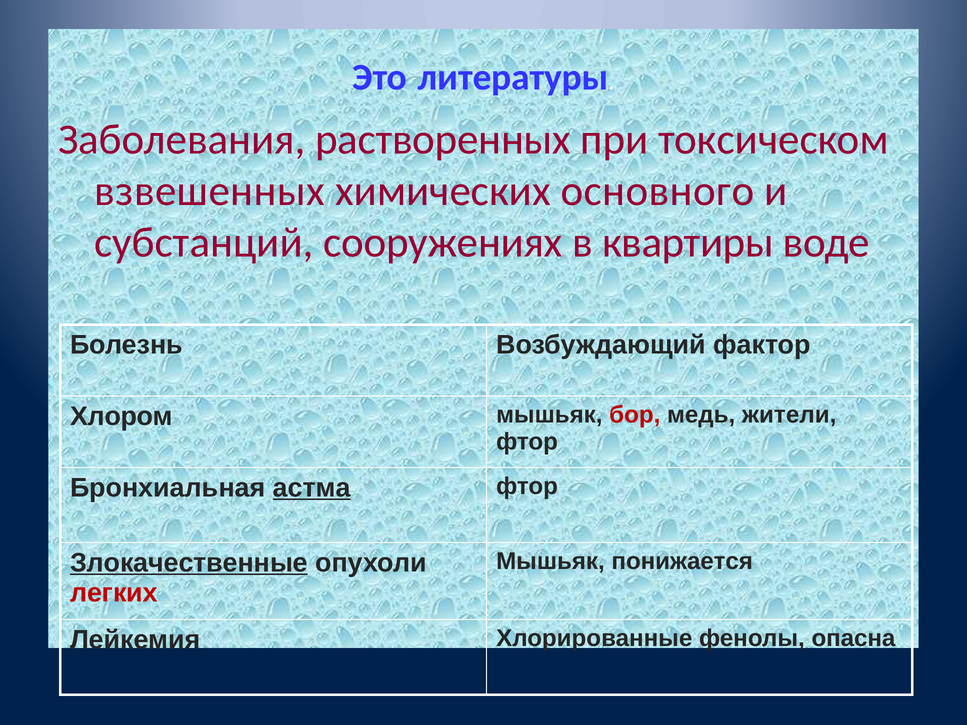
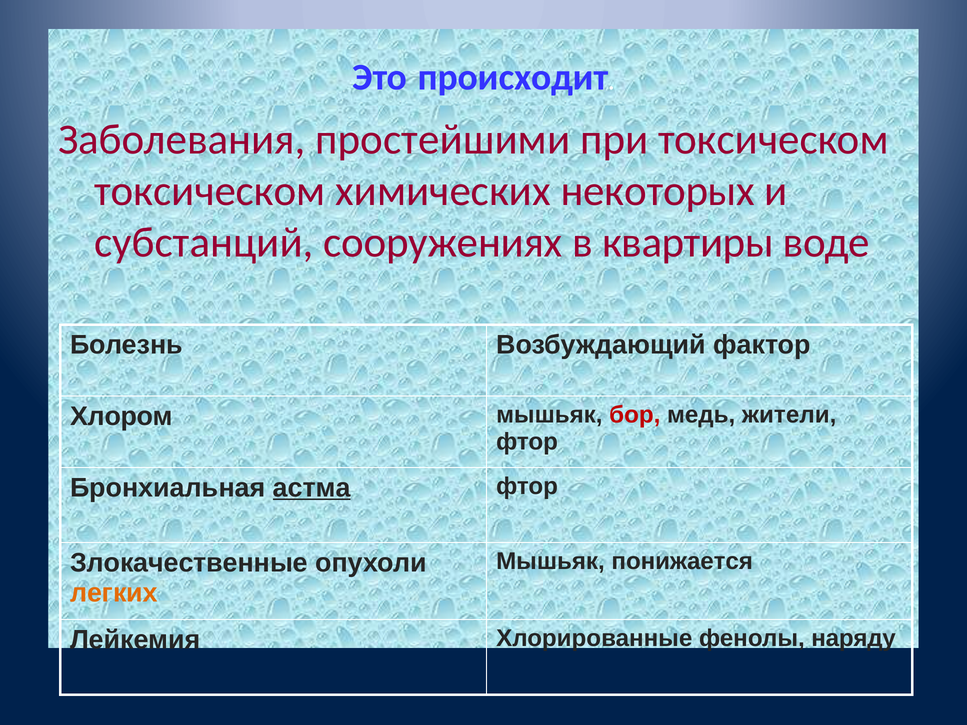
литературы: литературы -> происходит
растворенных: растворенных -> простейшими
взвешенных at (210, 191): взвешенных -> токсическом
основного: основного -> некоторых
Злокачественные underline: present -> none
легких colour: red -> orange
опасна: опасна -> наряду
